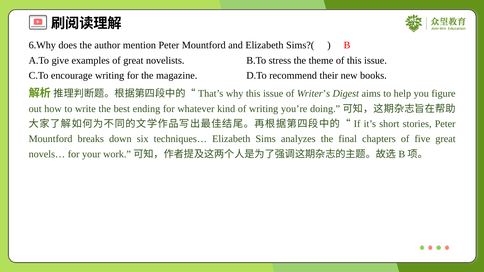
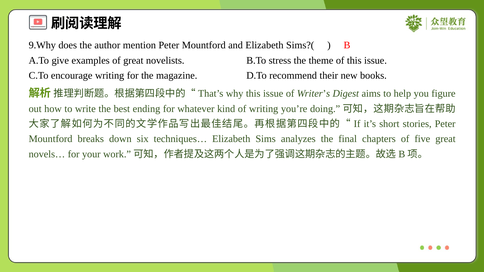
6.Why: 6.Why -> 9.Why
